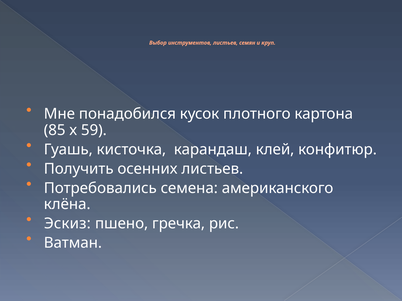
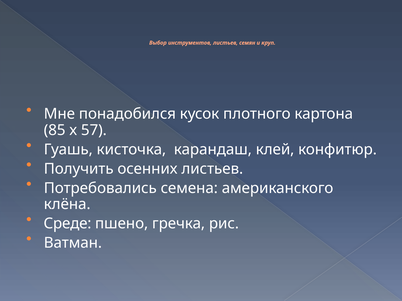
59: 59 -> 57
Эскиз: Эскиз -> Среде
